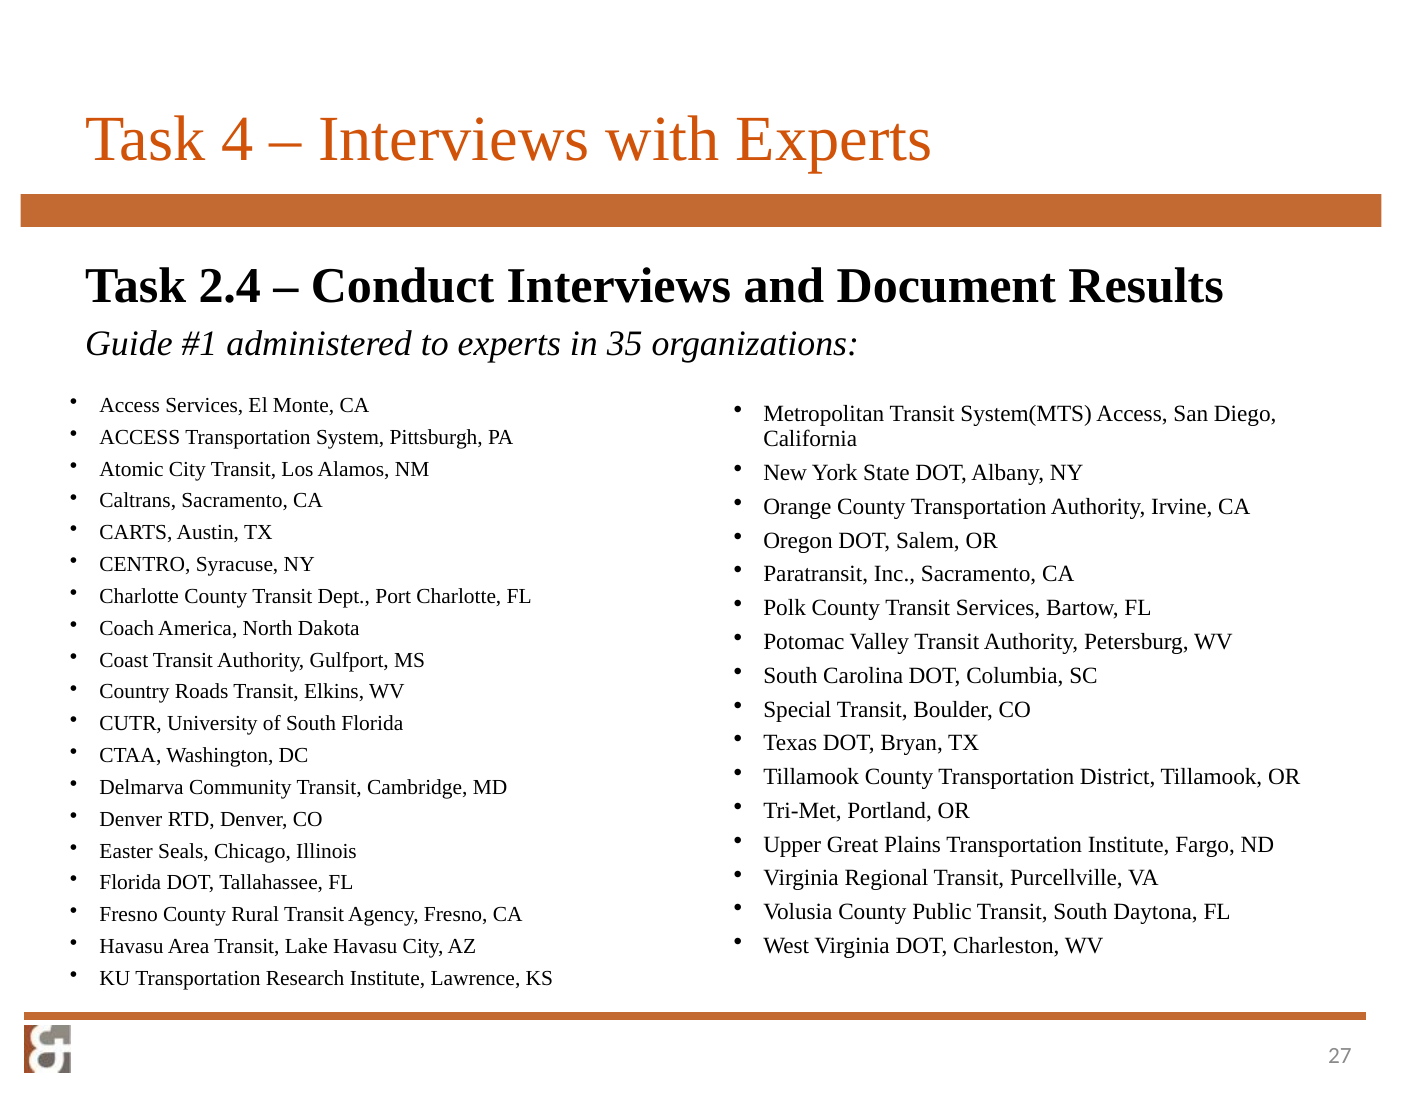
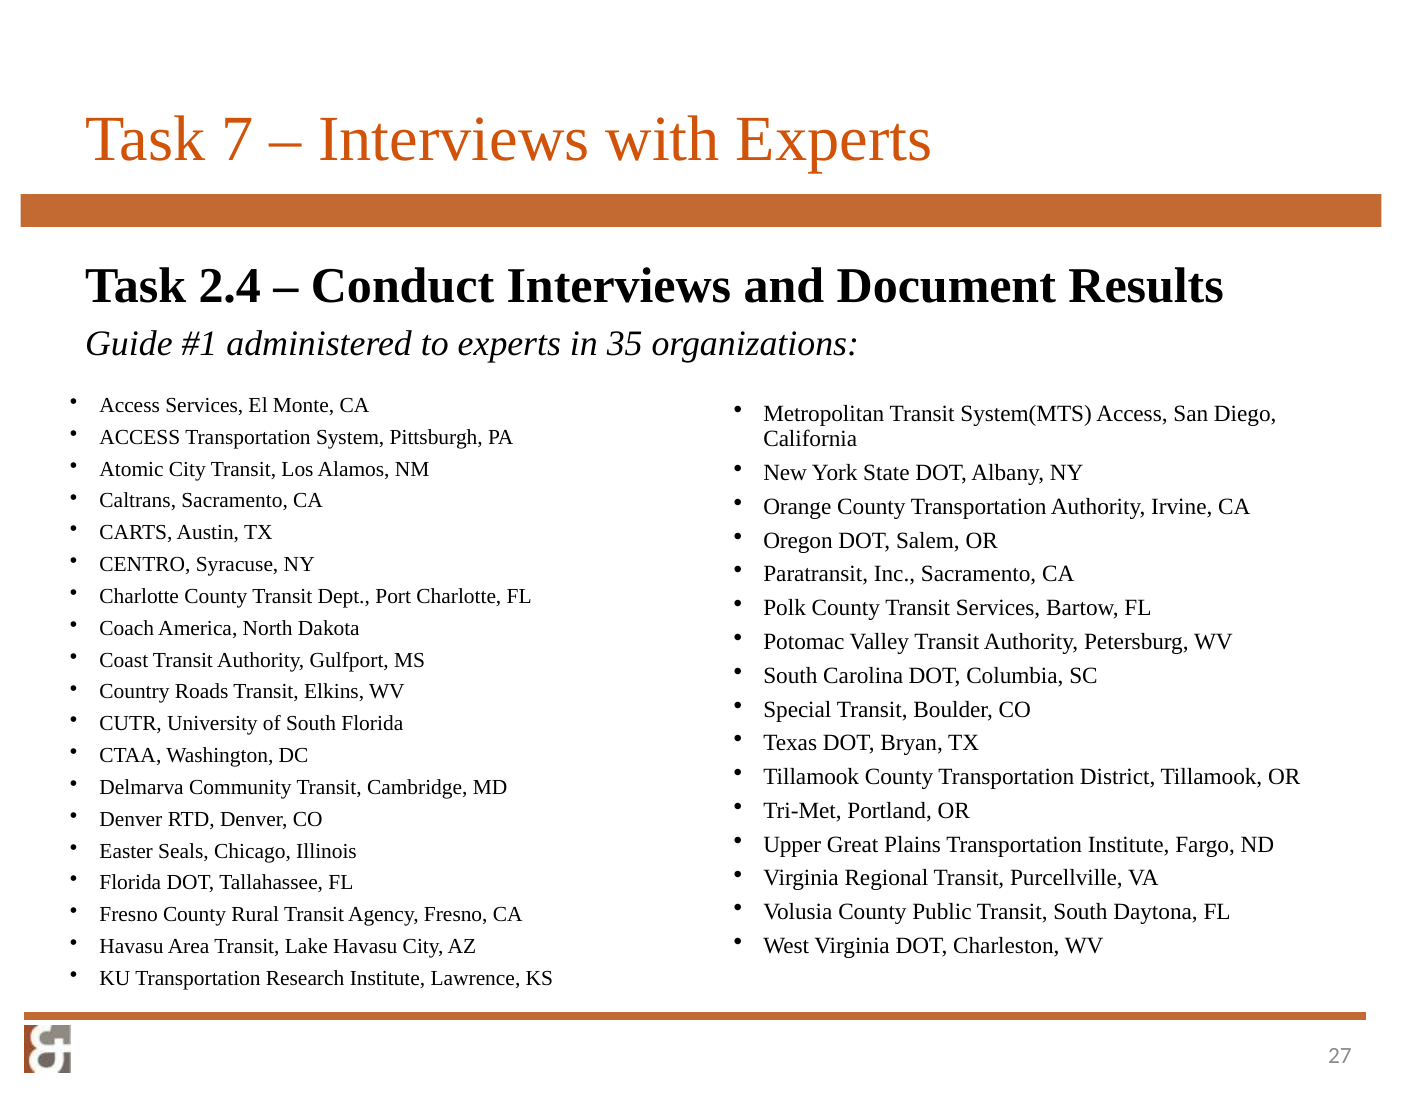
4: 4 -> 7
